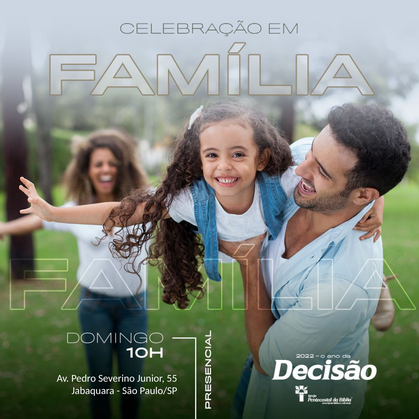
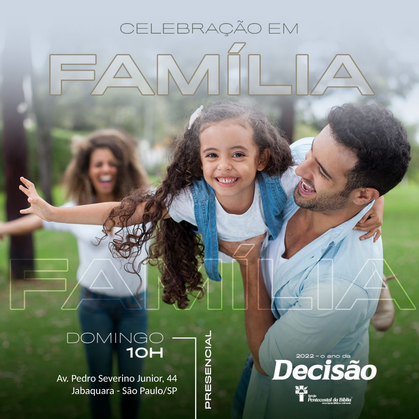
55: 55 -> 44
